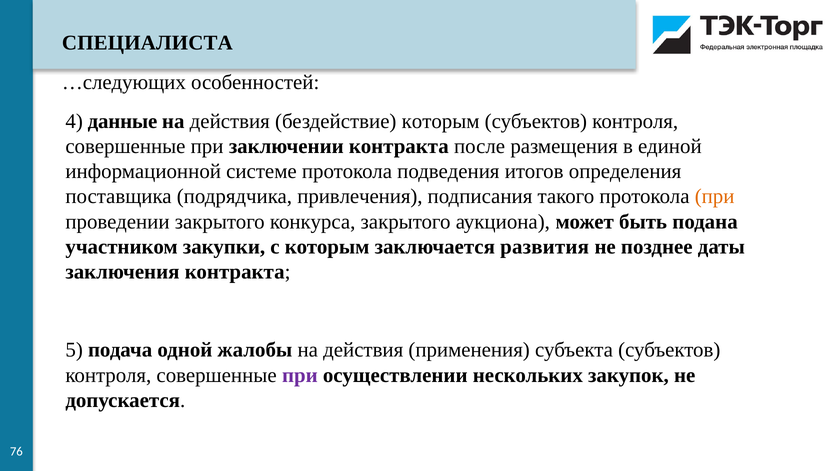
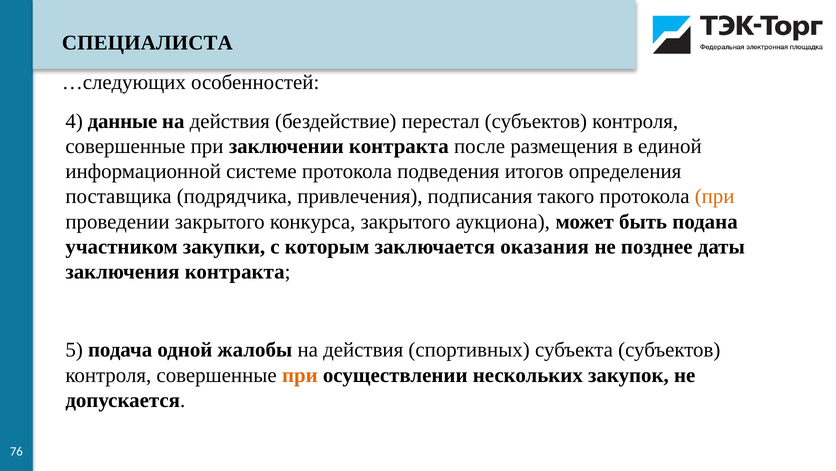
бездействие которым: которым -> перестал
развития: развития -> оказания
применения: применения -> спортивных
при at (300, 375) colour: purple -> orange
